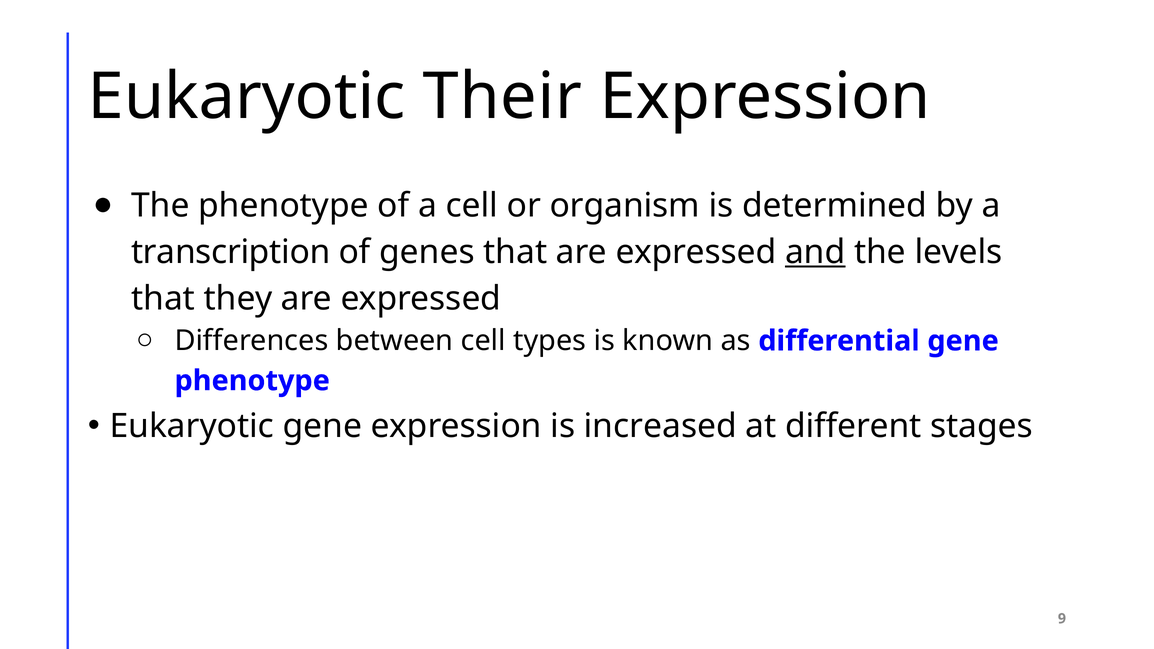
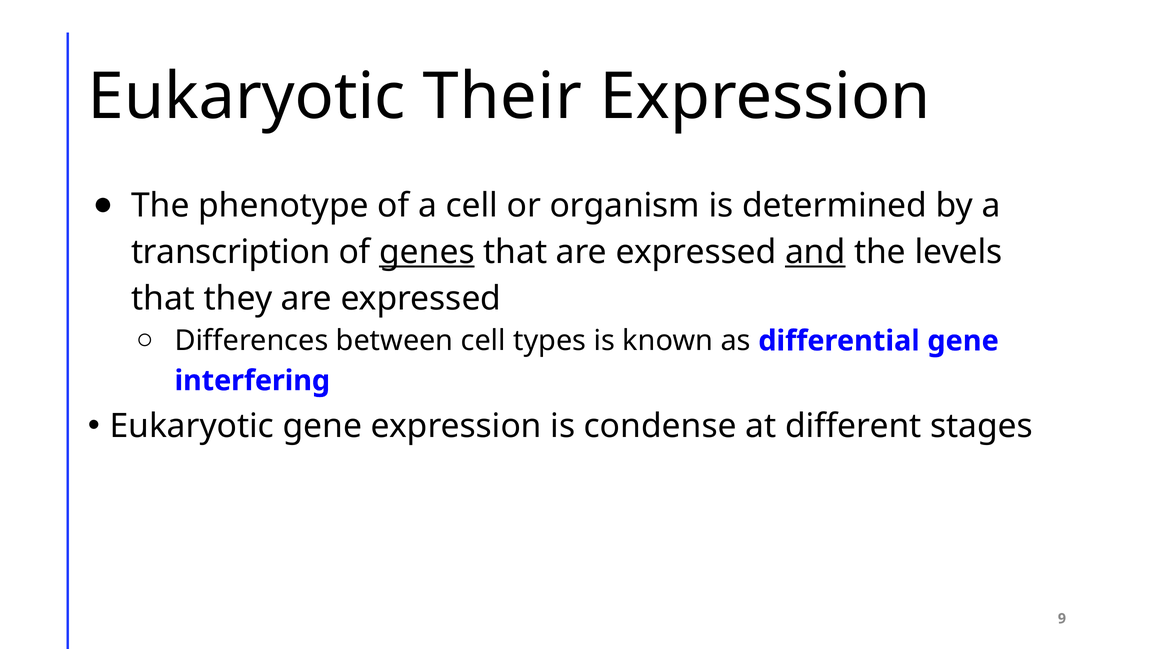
genes underline: none -> present
phenotype at (252, 381): phenotype -> interfering
increased: increased -> condense
